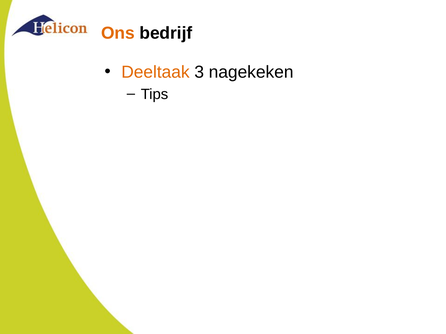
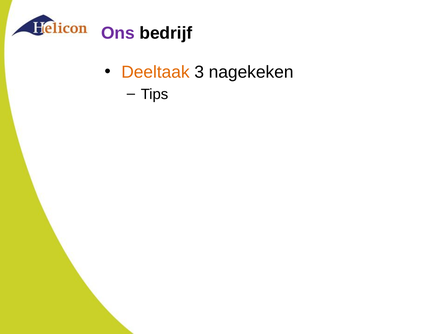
Ons colour: orange -> purple
